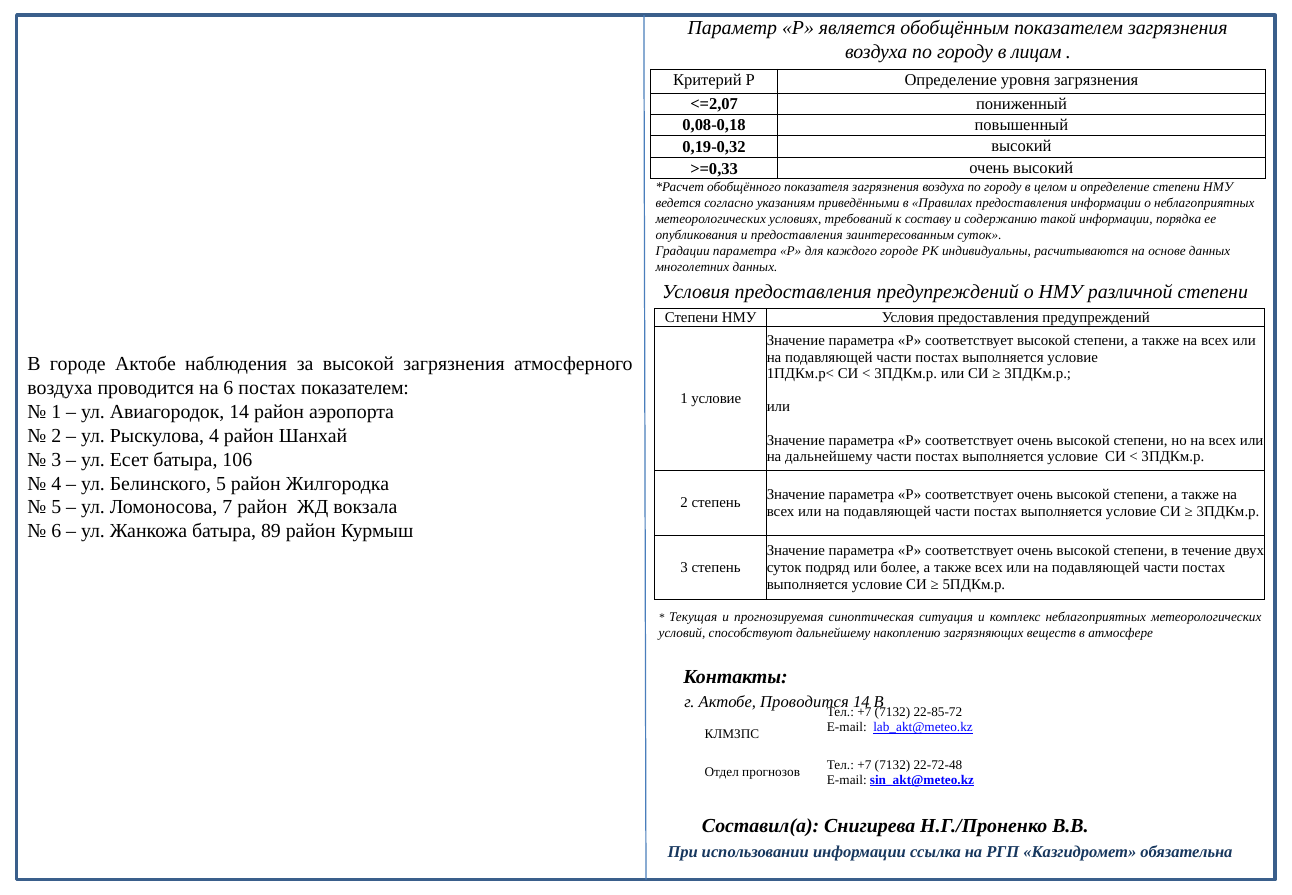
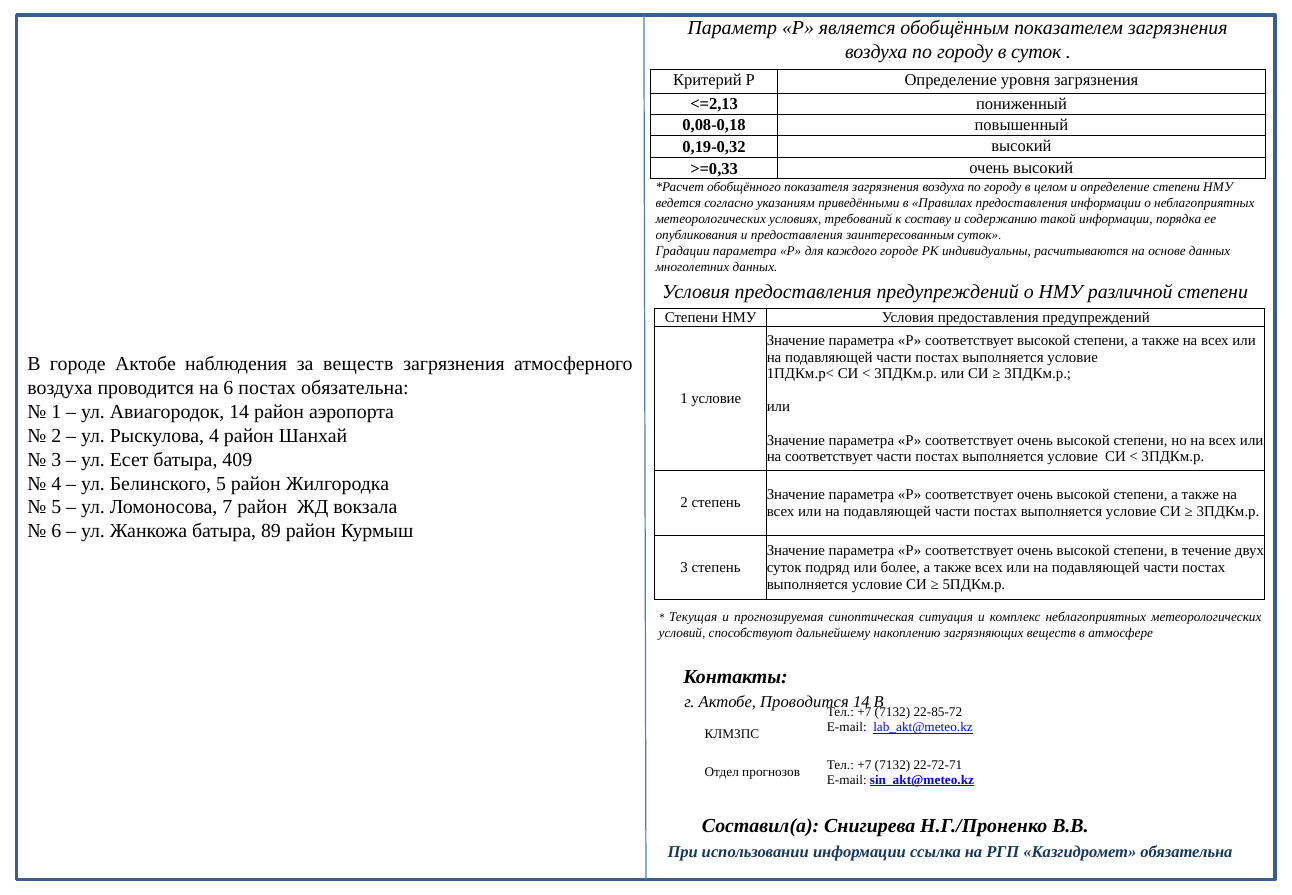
в лицам: лицам -> суток
<=2,07: <=2,07 -> <=2,13
за высокой: высокой -> веществ
постах показателем: показателем -> обязательна
на дальнейшему: дальнейшему -> соответствует
106: 106 -> 409
22-72-48: 22-72-48 -> 22-72-71
